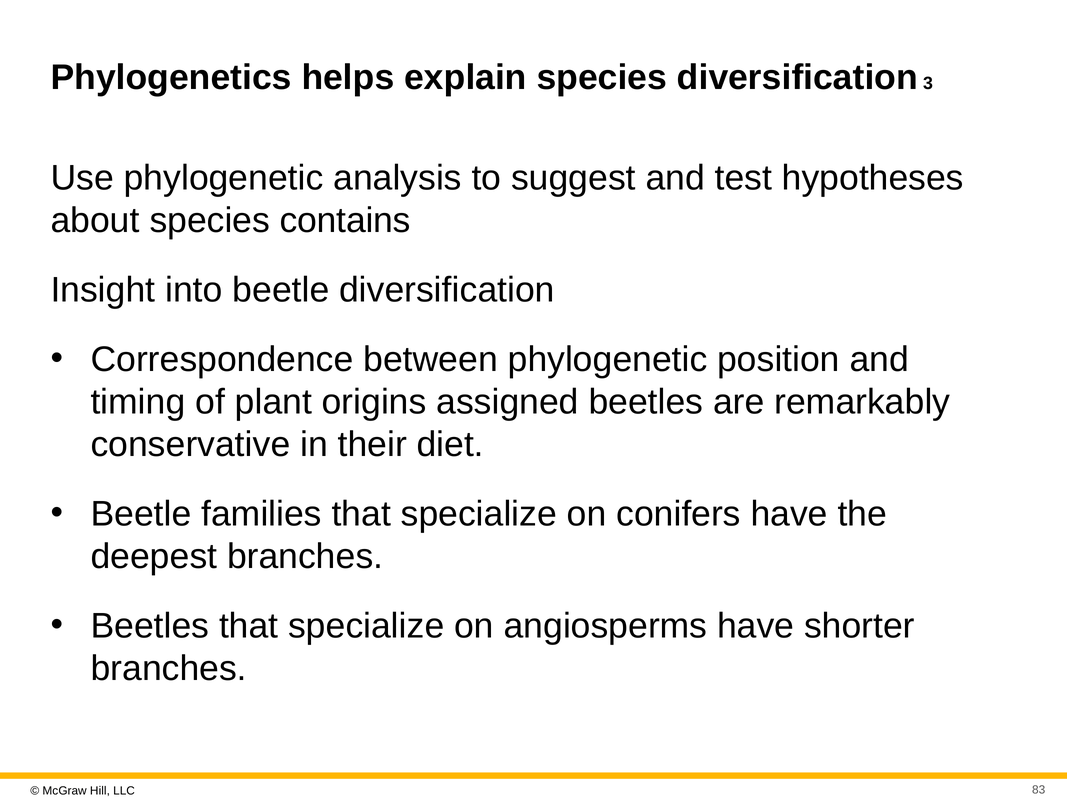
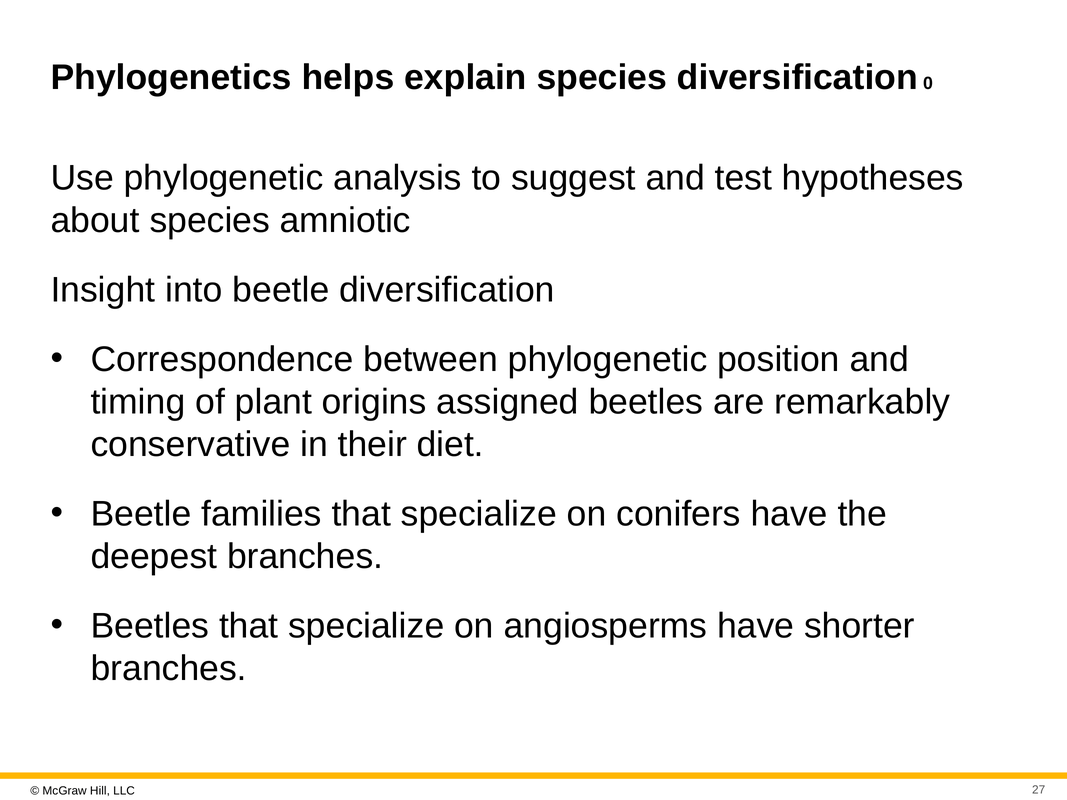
3: 3 -> 0
contains: contains -> amniotic
83: 83 -> 27
